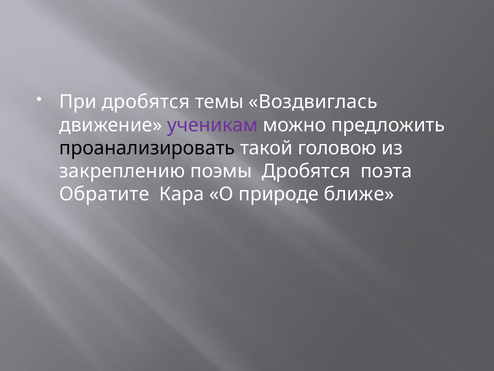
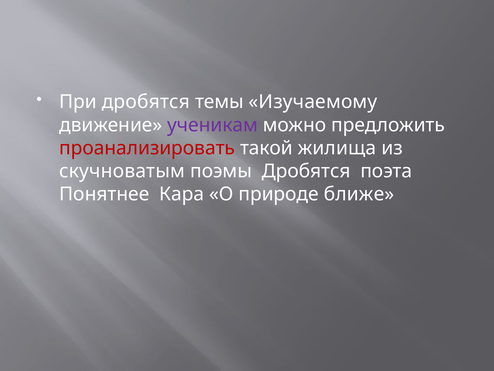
Воздвиглась: Воздвиглась -> Изучаемому
проанализировать colour: black -> red
головою: головою -> жилища
закреплению: закреплению -> скучноватым
Обратите: Обратите -> Понятнее
